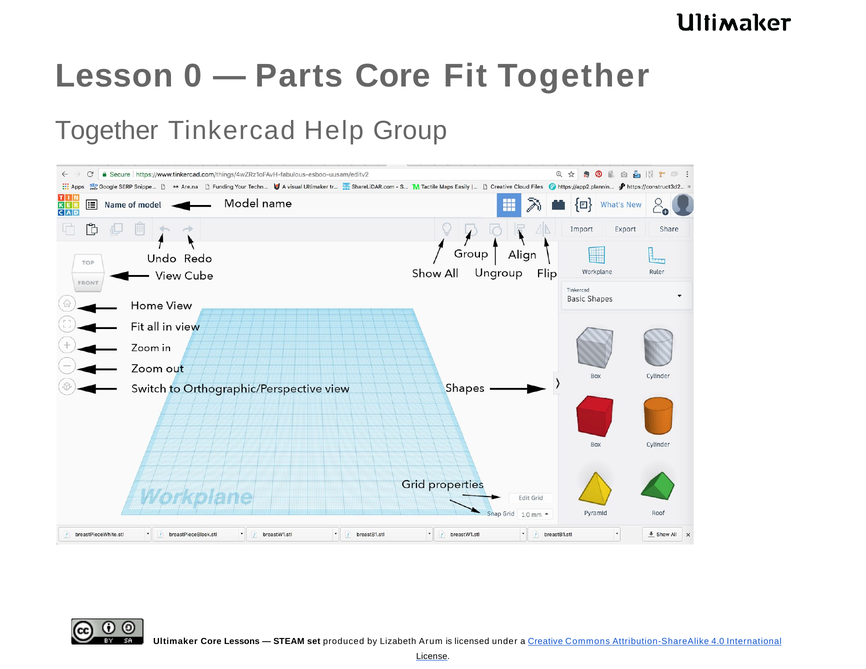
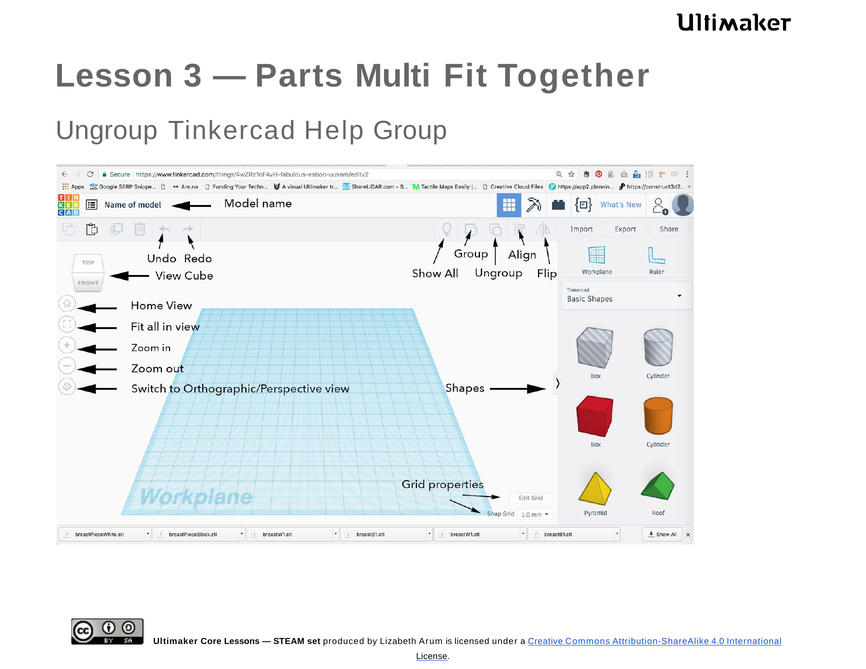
0: 0 -> 3
Parts Core: Core -> Multi
Together at (107, 131): Together -> Ungroup
